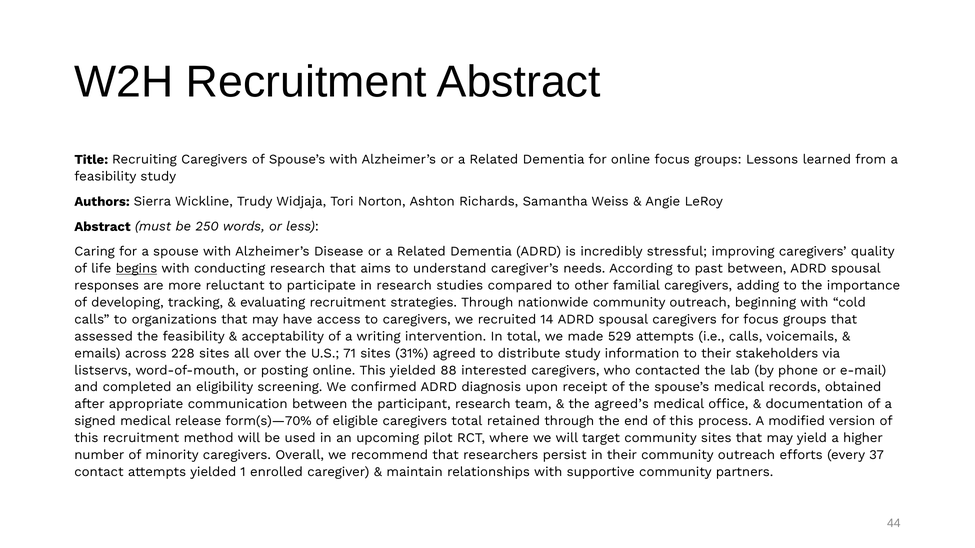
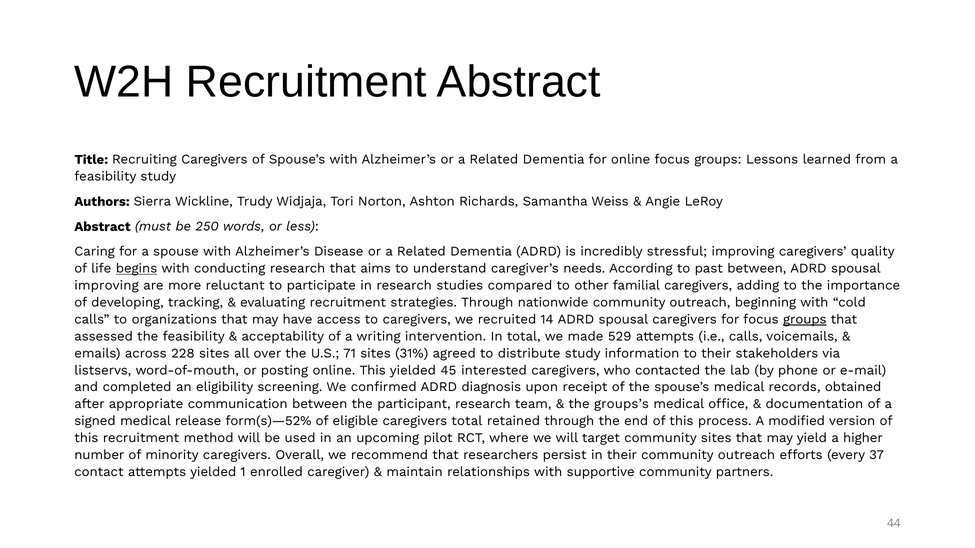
responses at (107, 286): responses -> improving
groups at (805, 320) underline: none -> present
88: 88 -> 45
agreed’s: agreed’s -> groups’s
form(s)—70%: form(s)—70% -> form(s)—52%
